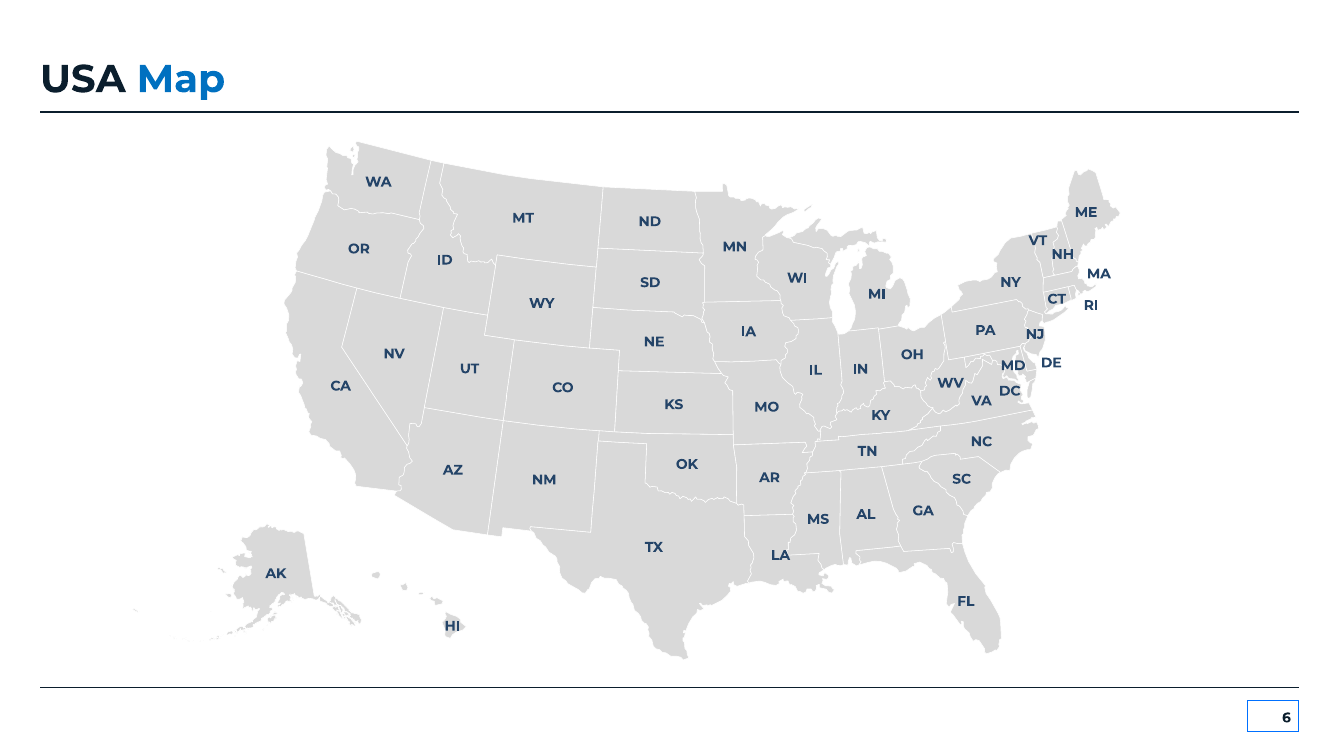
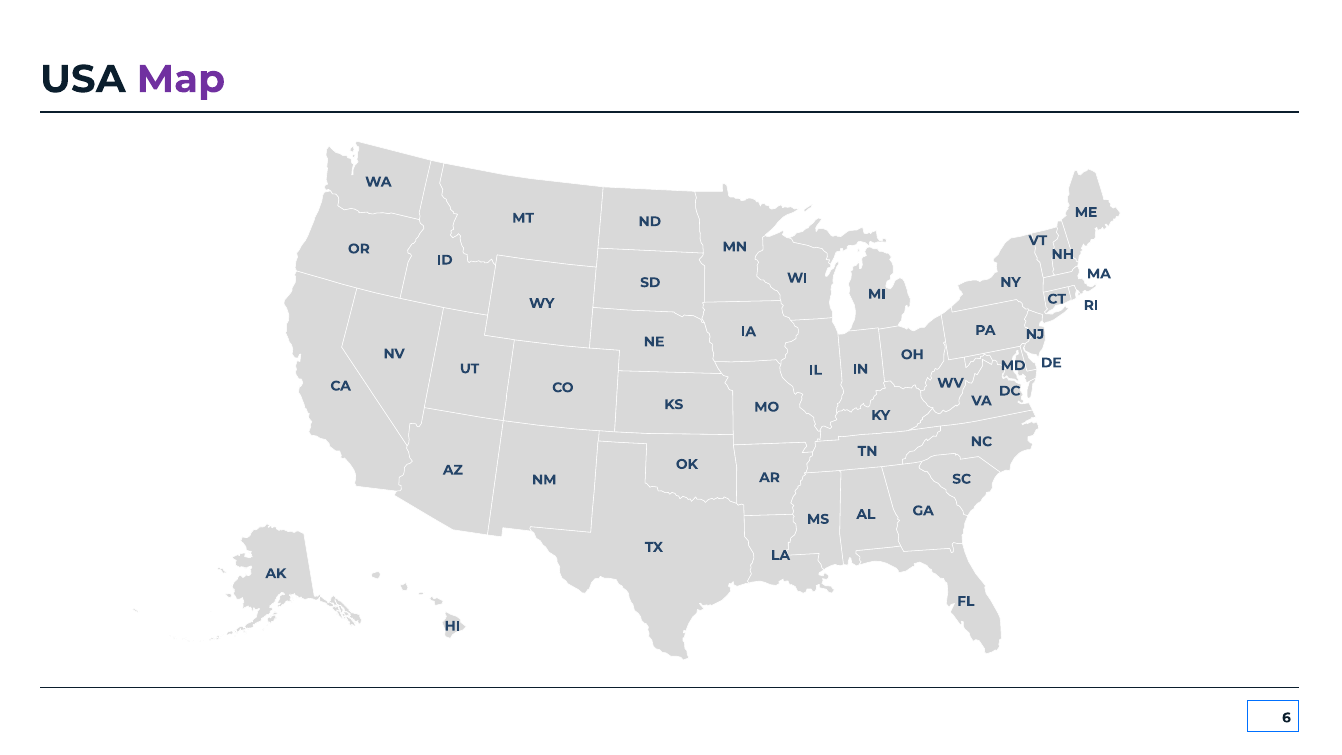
Map colour: blue -> purple
